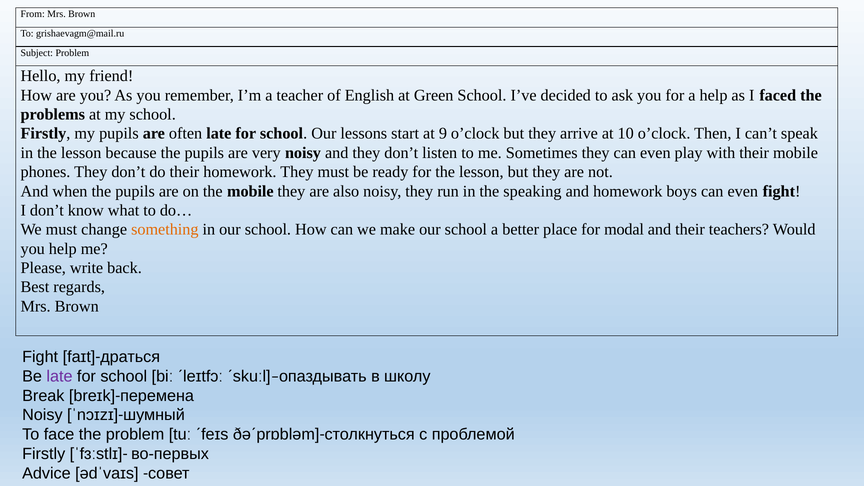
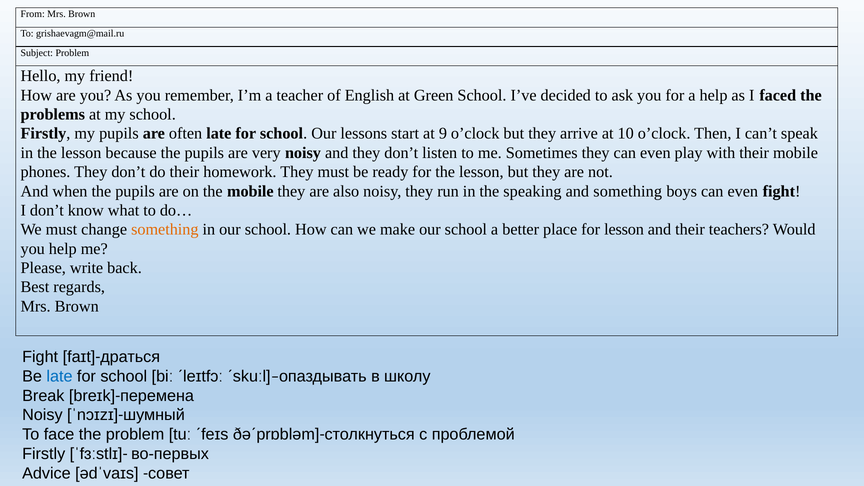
and homework: homework -> something
for modal: modal -> lesson
late at (60, 376) colour: purple -> blue
